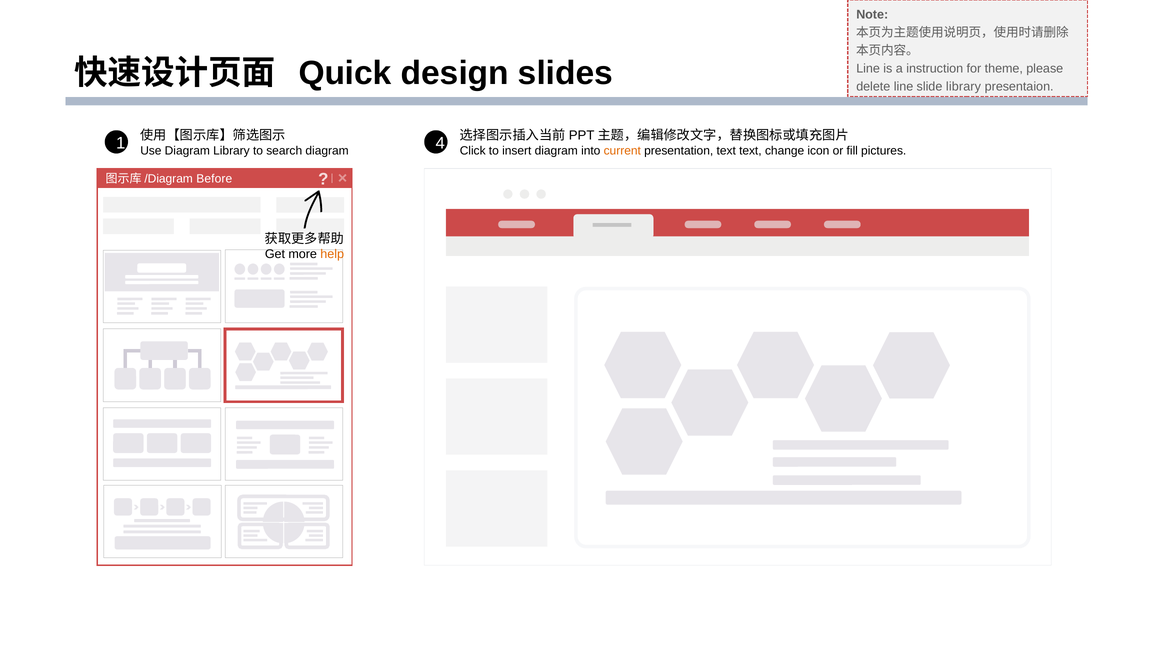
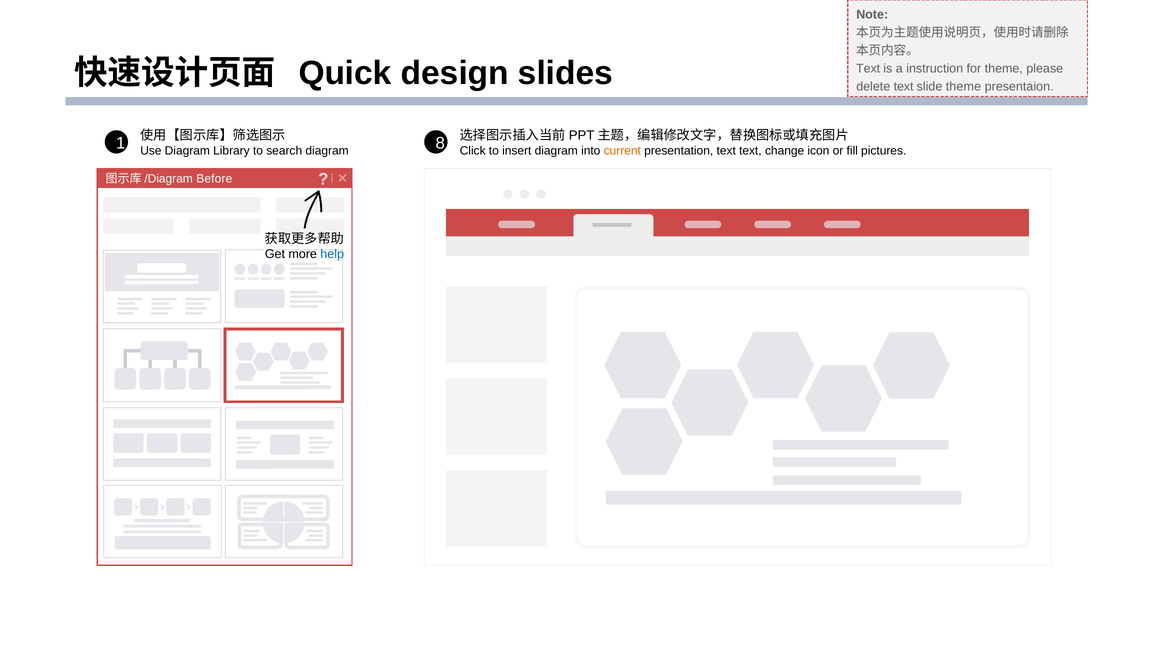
Line at (868, 69): Line -> Text
delete line: line -> text
slide library: library -> theme
4: 4 -> 8
help colour: orange -> blue
